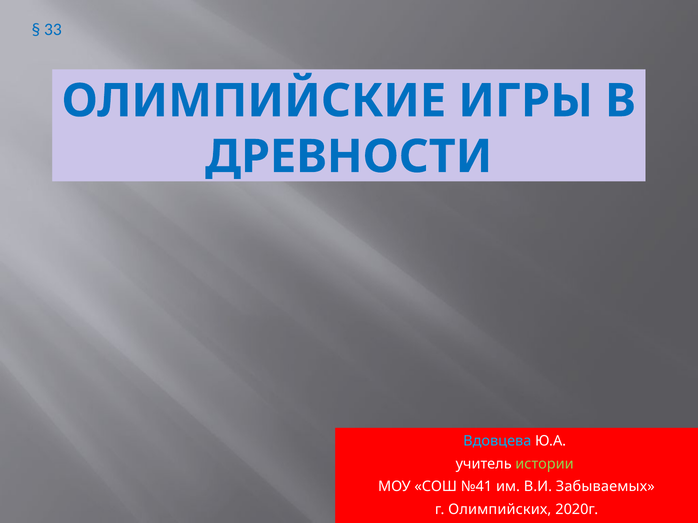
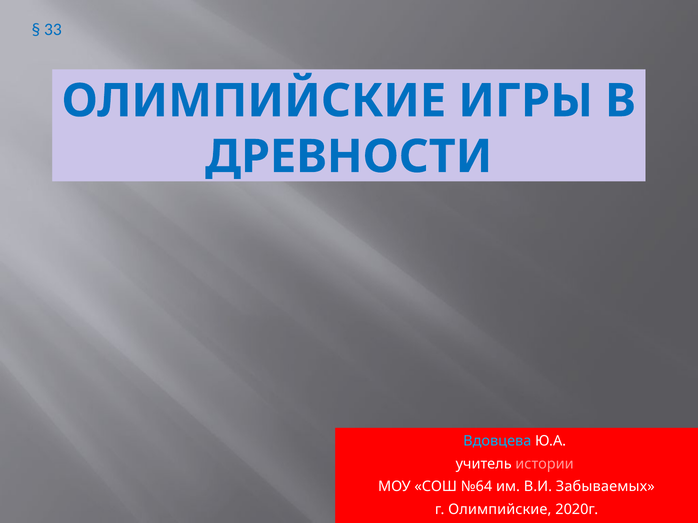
истории colour: light green -> pink
№41: №41 -> №64
г Олимпийских: Олимпийских -> Олимпийские
